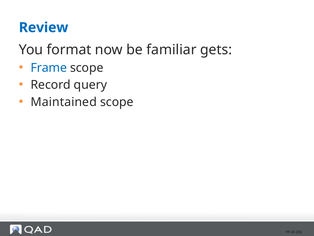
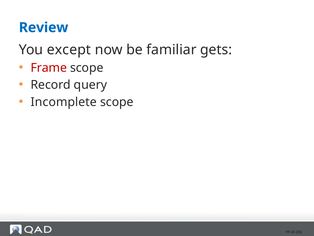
format: format -> except
Frame colour: blue -> red
Maintained: Maintained -> Incomplete
